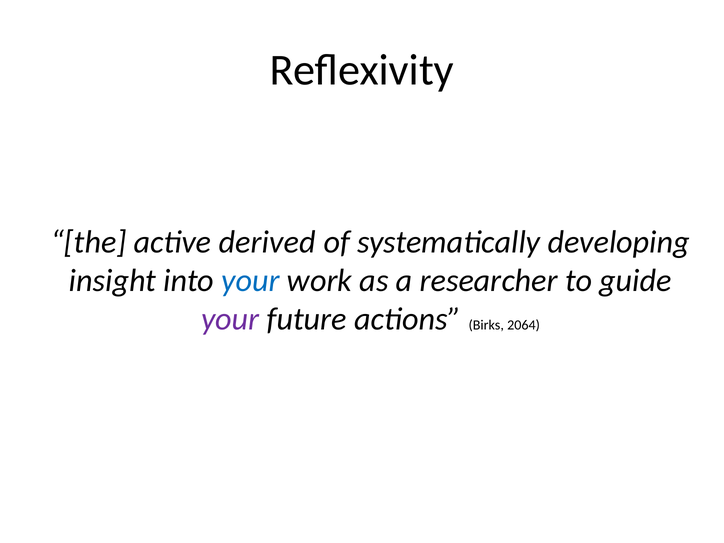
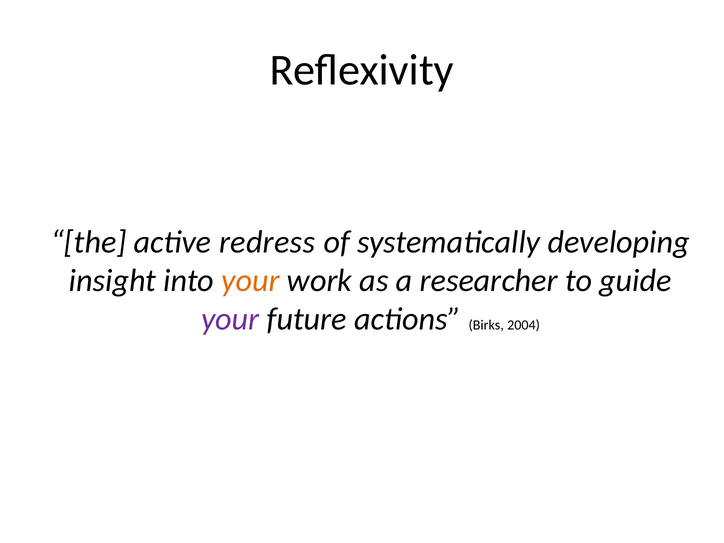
derived: derived -> redress
your at (250, 281) colour: blue -> orange
2064: 2064 -> 2004
